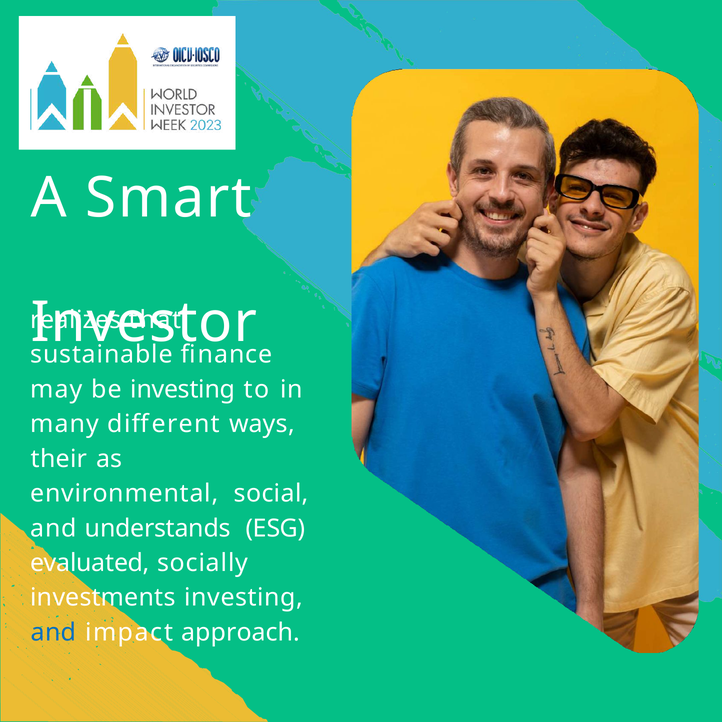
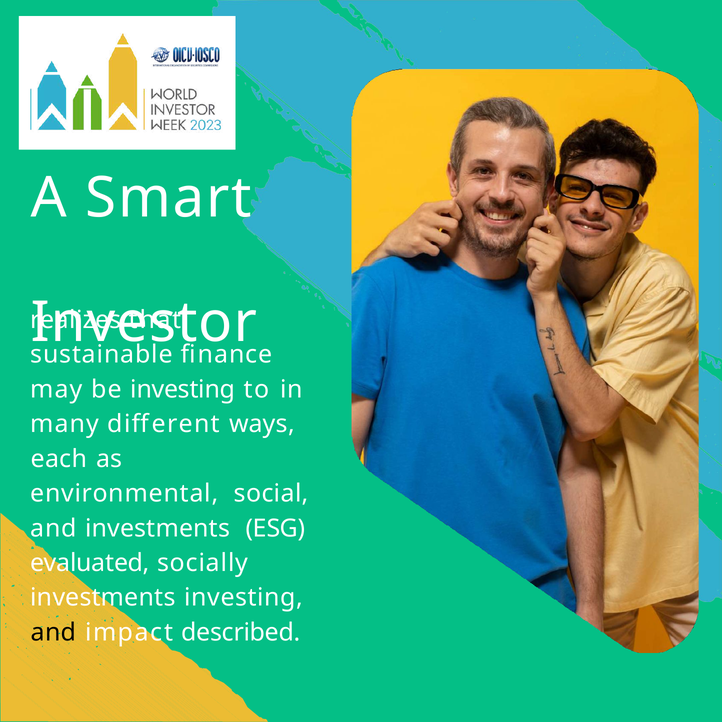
their: their -> each
and understands: understands -> investments
and at (53, 633) colour: blue -> black
approach: approach -> described
